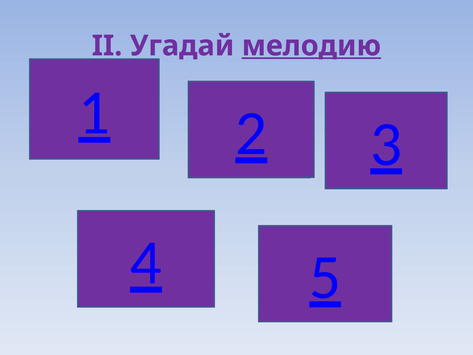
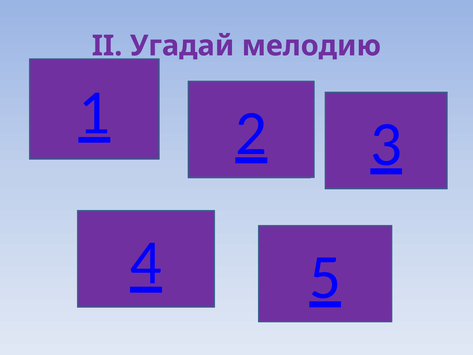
мелодию underline: present -> none
